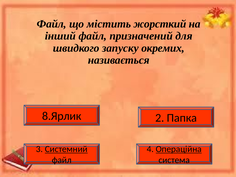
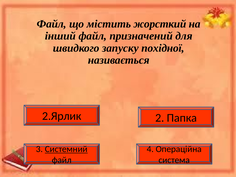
окремих: окремих -> похідної
8.Ярлик: 8.Ярлик -> 2.Ярлик
Операційна underline: present -> none
